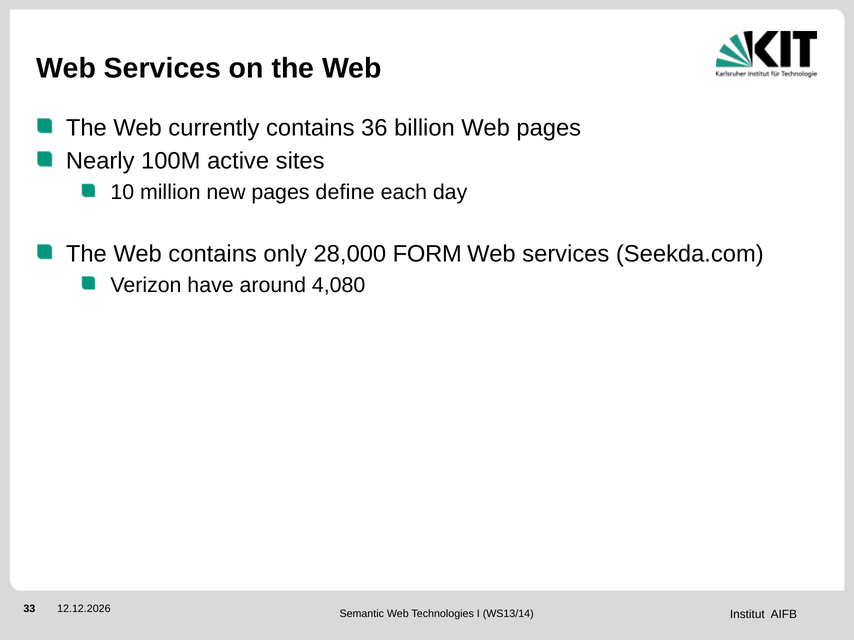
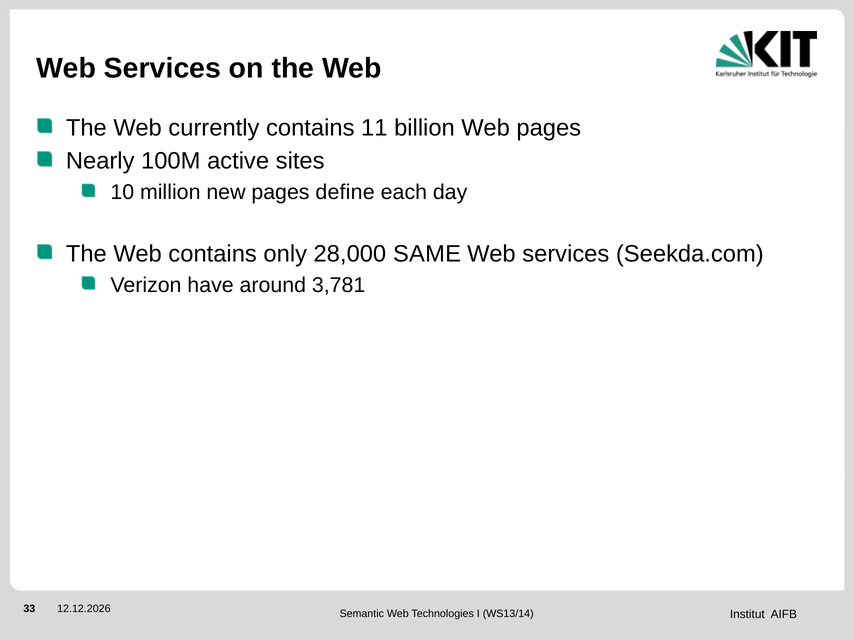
36: 36 -> 11
FORM: FORM -> SAME
4,080: 4,080 -> 3,781
